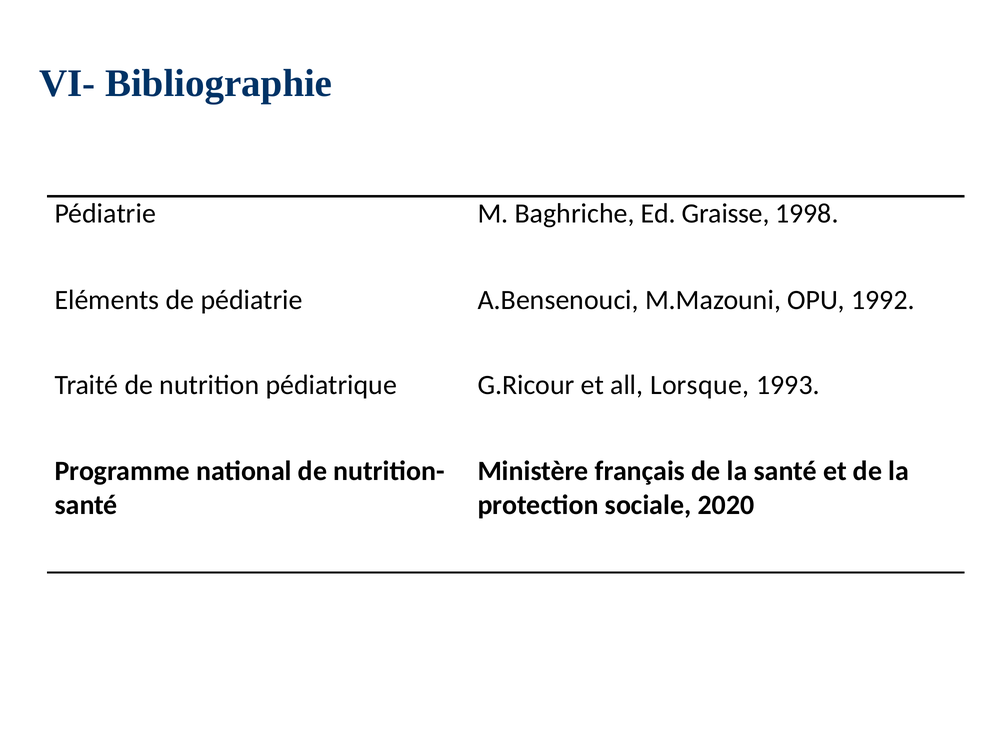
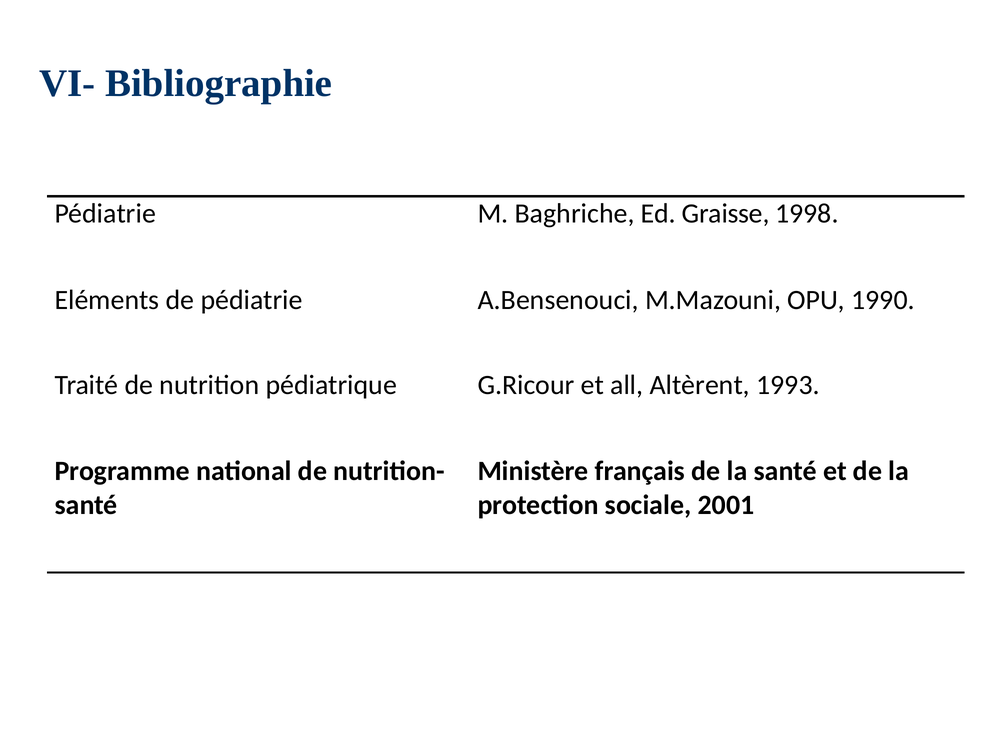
1992: 1992 -> 1990
Lorsque: Lorsque -> Altèrent
2020: 2020 -> 2001
